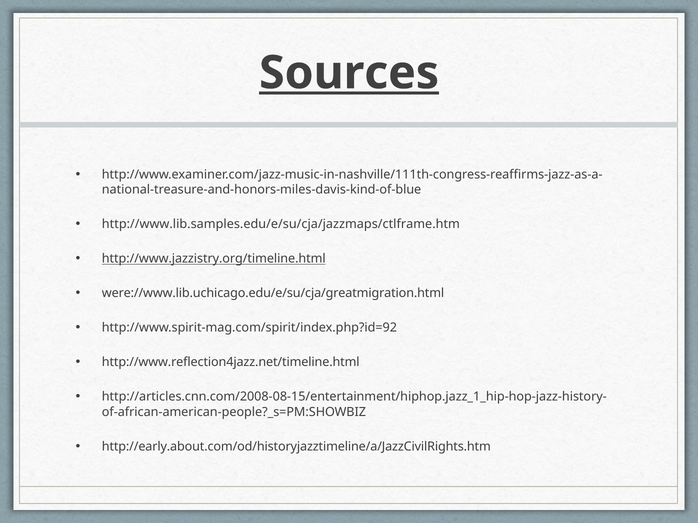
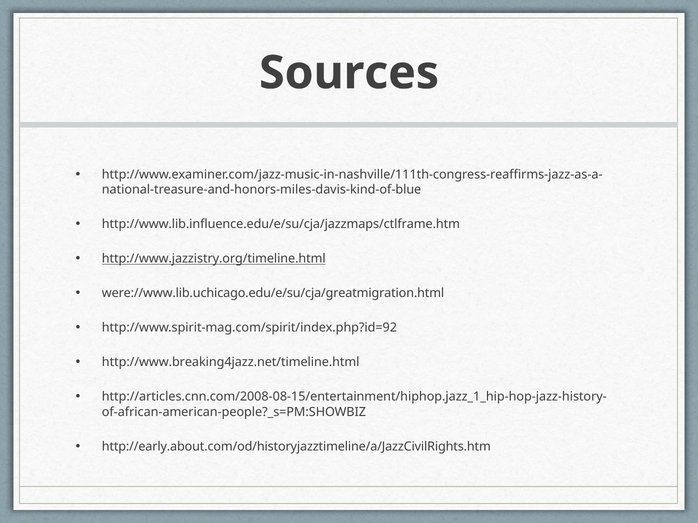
Sources underline: present -> none
http://www.lib.samples.edu/e/su/cja/jazzmaps/ctlframe.htm: http://www.lib.samples.edu/e/su/cja/jazzmaps/ctlframe.htm -> http://www.lib.influence.edu/e/su/cja/jazzmaps/ctlframe.htm
http://www.reflection4jazz.net/timeline.html: http://www.reflection4jazz.net/timeline.html -> http://www.breaking4jazz.net/timeline.html
